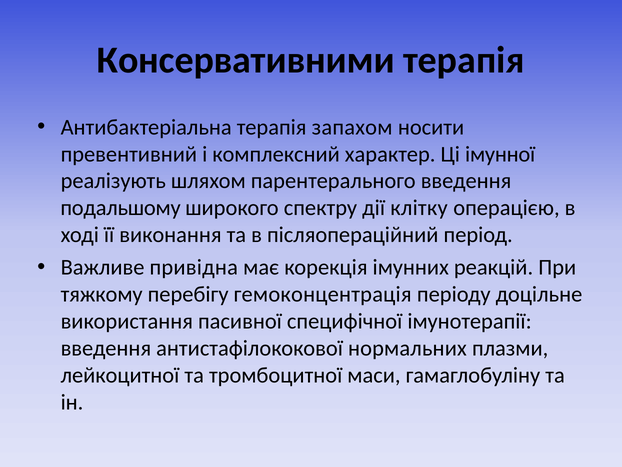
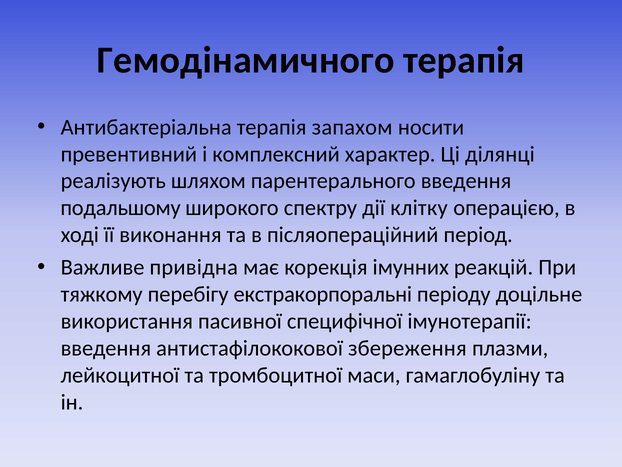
Консервативними: Консервативними -> Гемодінамичного
імунної: імунної -> ділянці
гемоконцентрація: гемоконцентрація -> екстракорпоральні
нормальних: нормальних -> збереження
